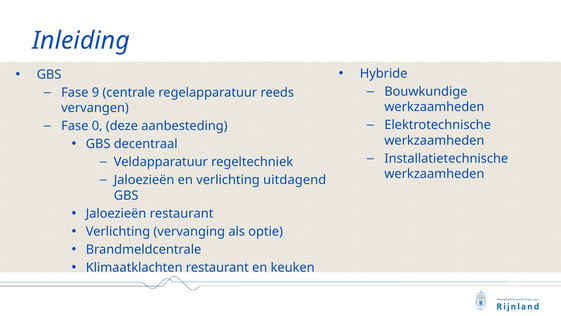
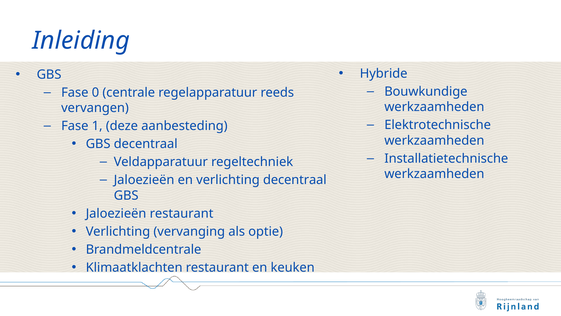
9: 9 -> 0
0: 0 -> 1
verlichting uitdagend: uitdagend -> decentraal
